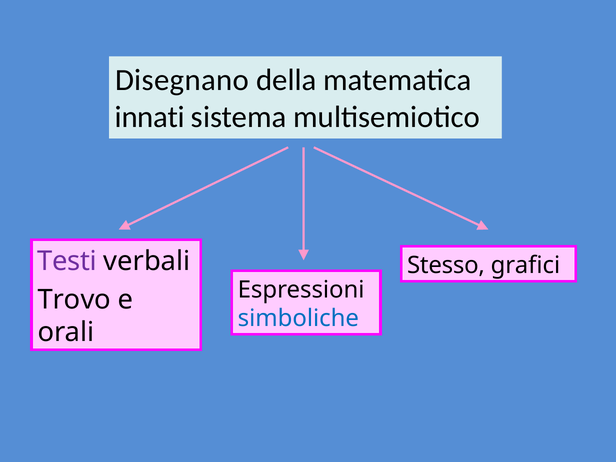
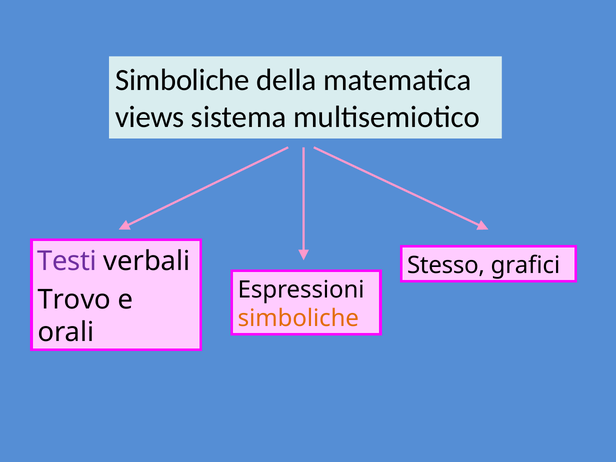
Disegnano at (182, 80): Disegnano -> Simboliche
innati: innati -> views
simboliche at (298, 318) colour: blue -> orange
